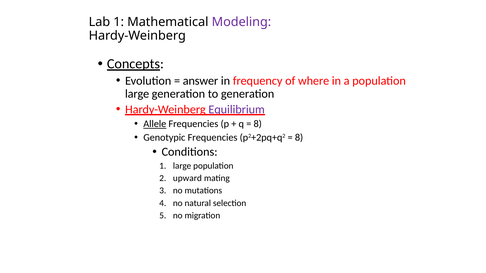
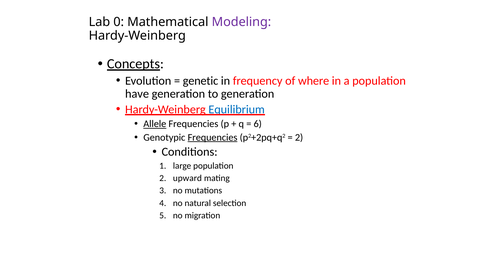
Lab 1: 1 -> 0
answer: answer -> genetic
large at (137, 94): large -> have
Equilibrium colour: purple -> blue
8 at (258, 124): 8 -> 6
Frequencies at (213, 138) underline: none -> present
8 at (299, 138): 8 -> 2
